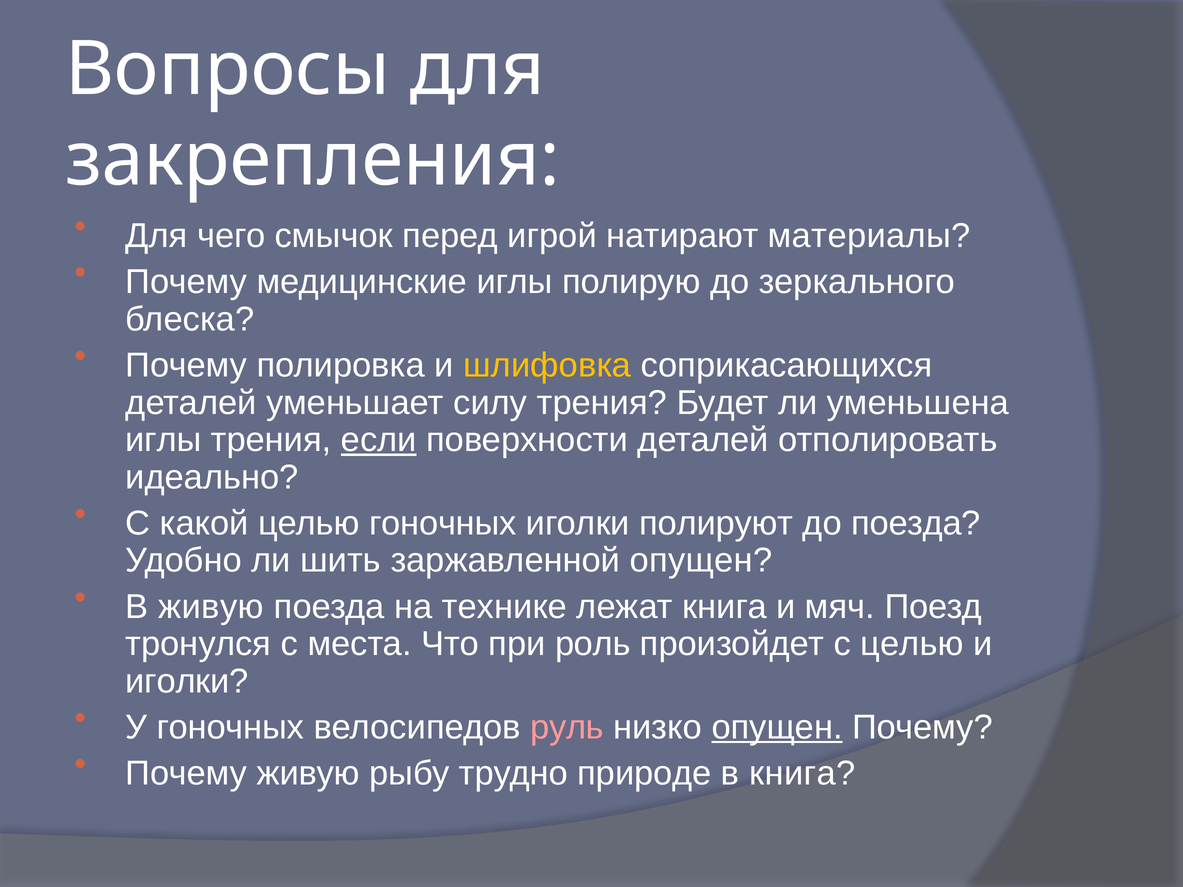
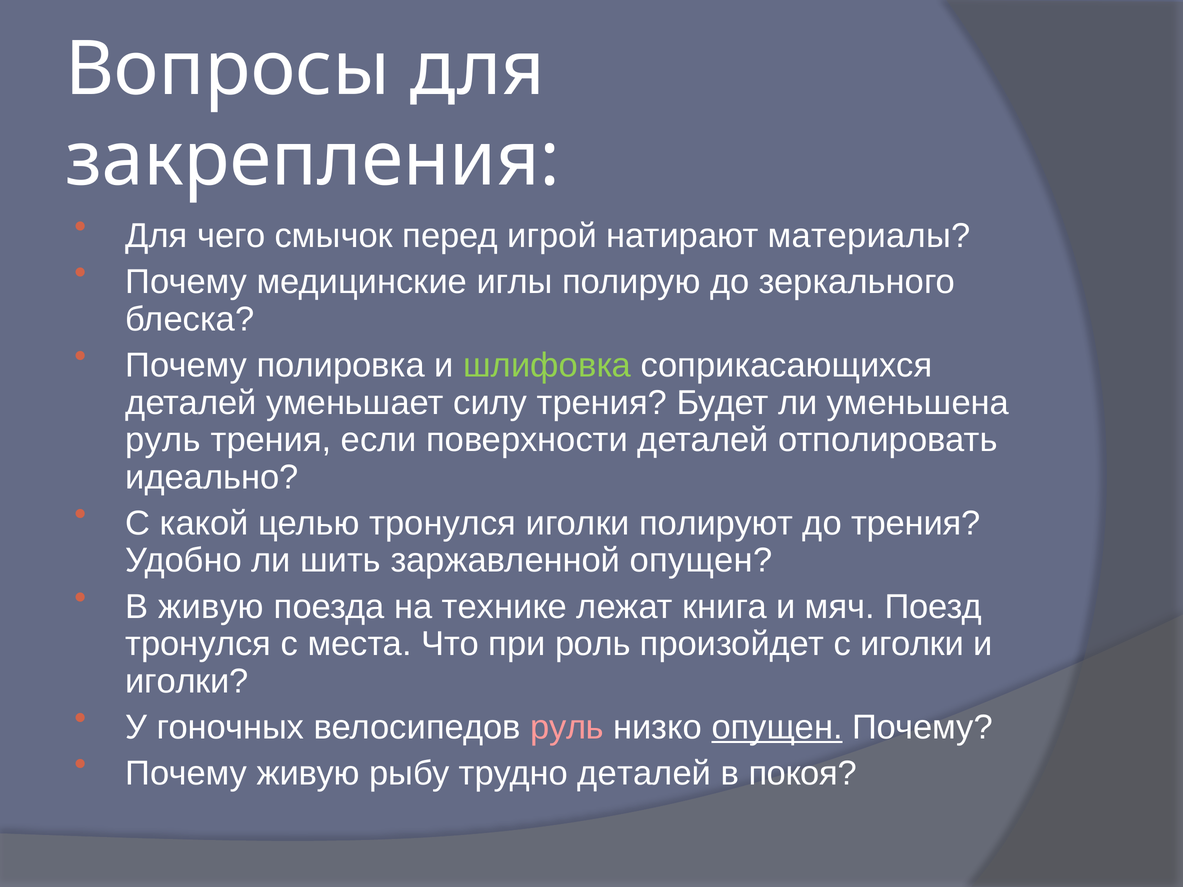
шлифовка colour: yellow -> light green
иглы at (163, 440): иглы -> руль
если underline: present -> none
целью гоночных: гоночных -> тронулся
до поезда: поезда -> трения
с целью: целью -> иголки
трудно природе: природе -> деталей
в книга: книга -> покоя
